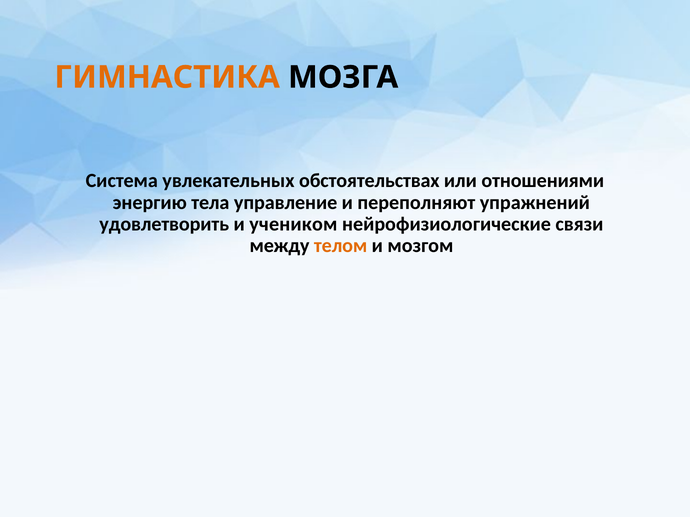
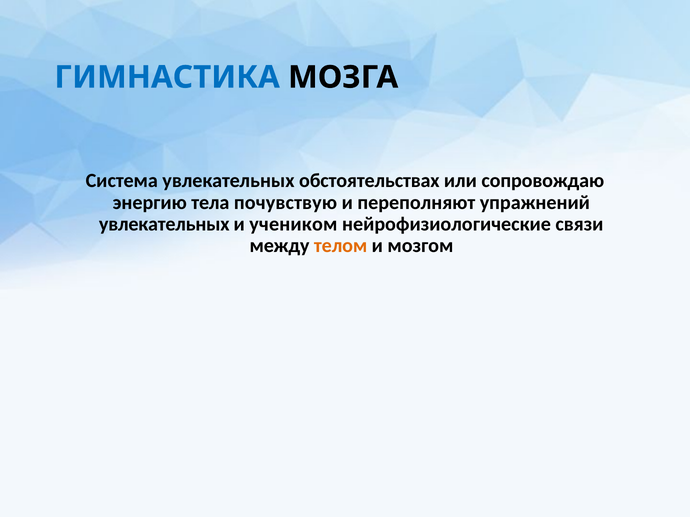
ГИМНАСТИКА colour: orange -> blue
отношениями: отношениями -> сопровождаю
управление: управление -> почувствую
удовлетворить at (164, 224): удовлетворить -> увлекательных
